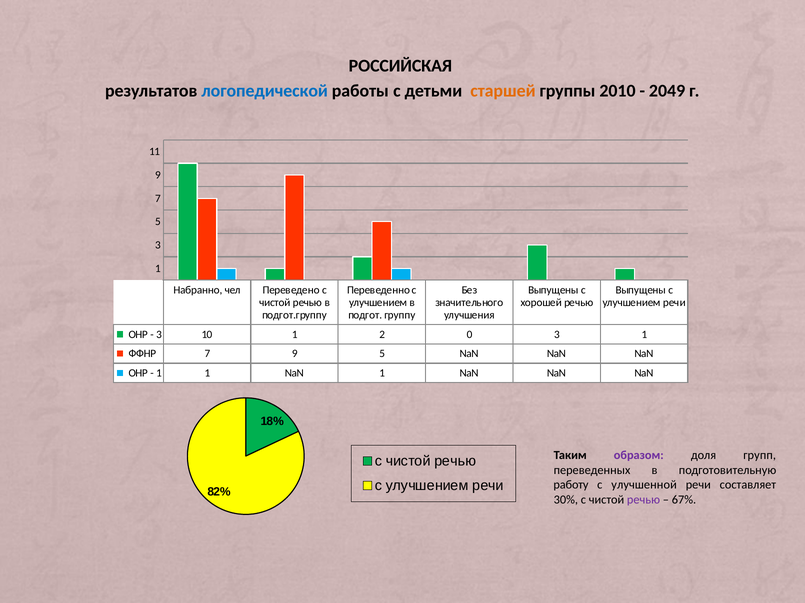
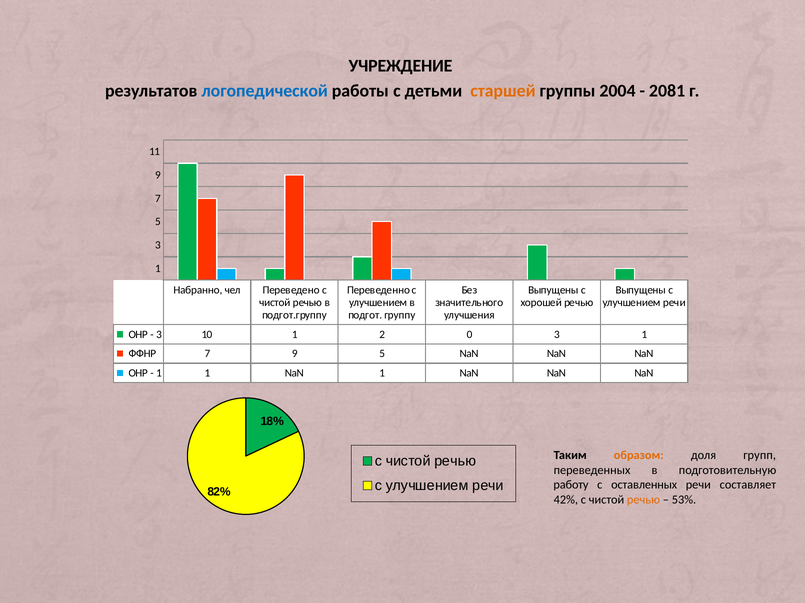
РОССИЙСКАЯ: РОССИЙСКАЯ -> УЧРЕЖДЕНИЕ
2010: 2010 -> 2004
2049: 2049 -> 2081
образом colour: purple -> orange
улучшенной: улучшенной -> оставленных
30%: 30% -> 42%
речью at (643, 500) colour: purple -> orange
67%: 67% -> 53%
